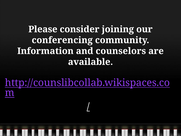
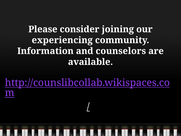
conferencing: conferencing -> experiencing
